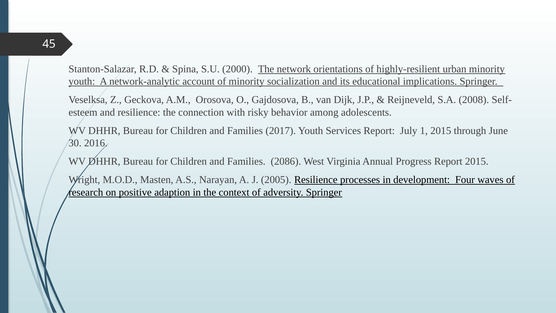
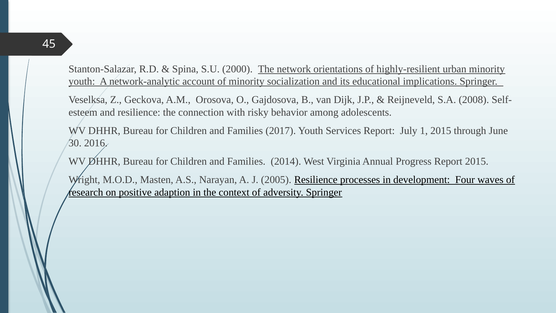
2086: 2086 -> 2014
